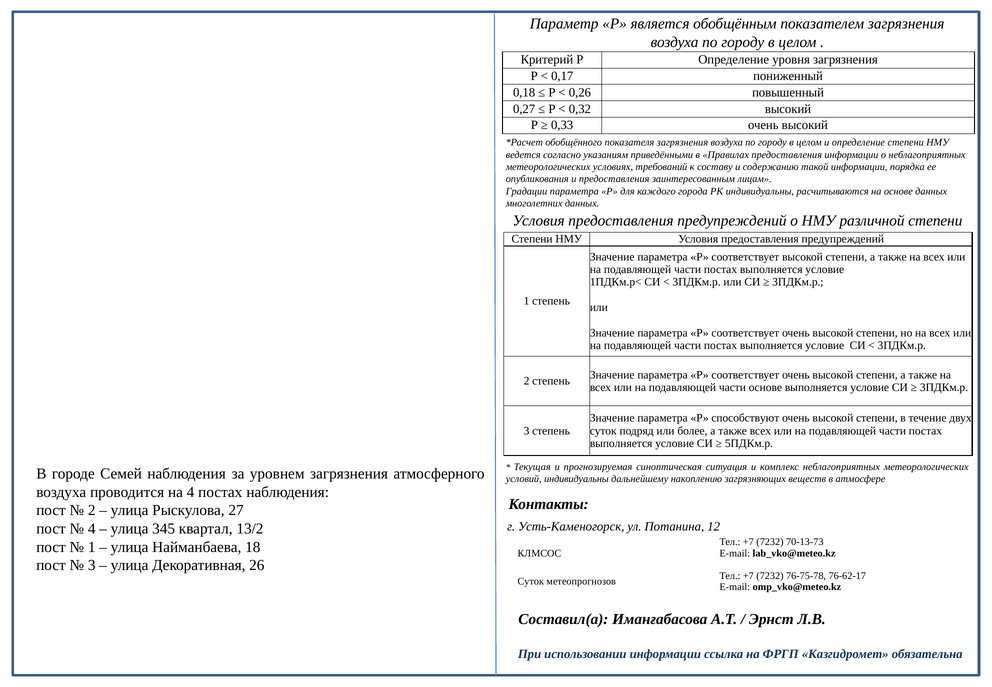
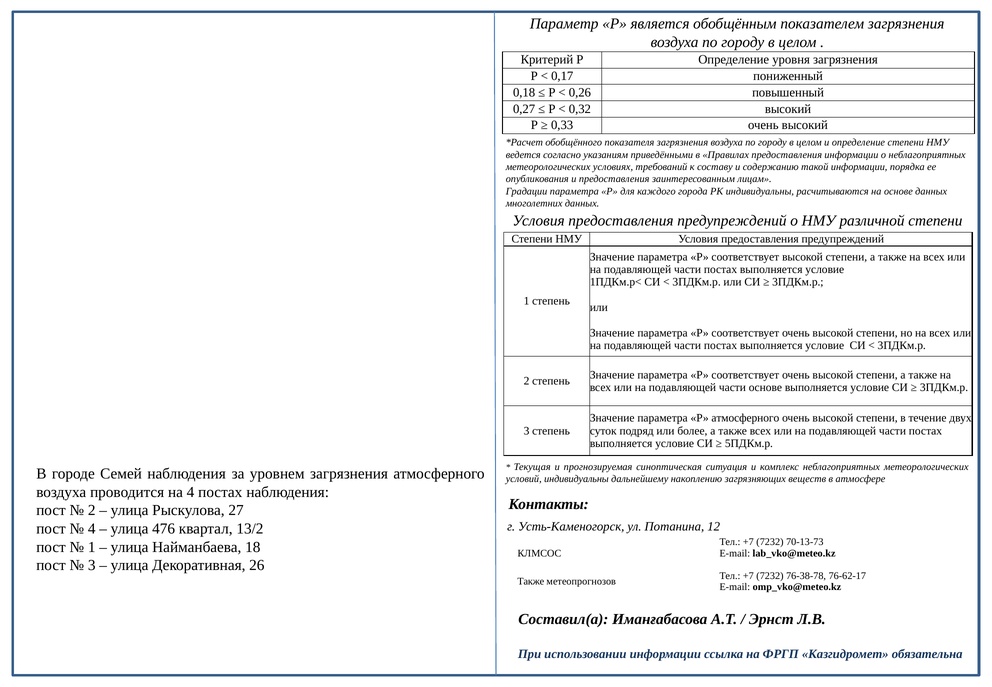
Р способствуют: способствуют -> атмосферного
345: 345 -> 476
76-75-78: 76-75-78 -> 76-38-78
Суток at (531, 581): Суток -> Также
